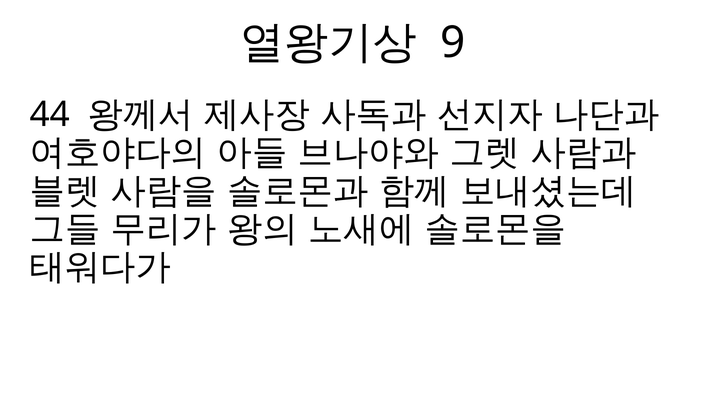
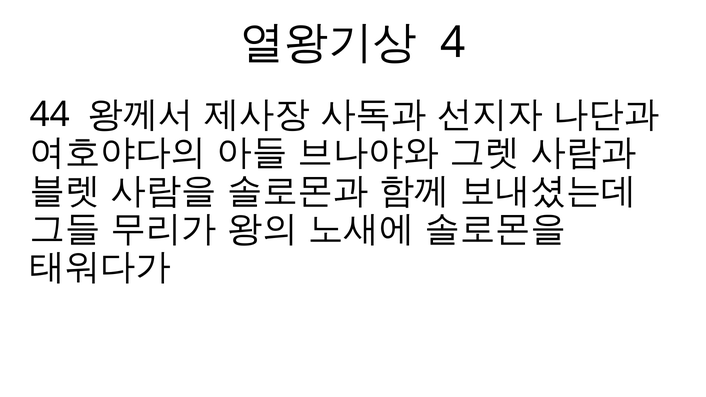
9: 9 -> 4
